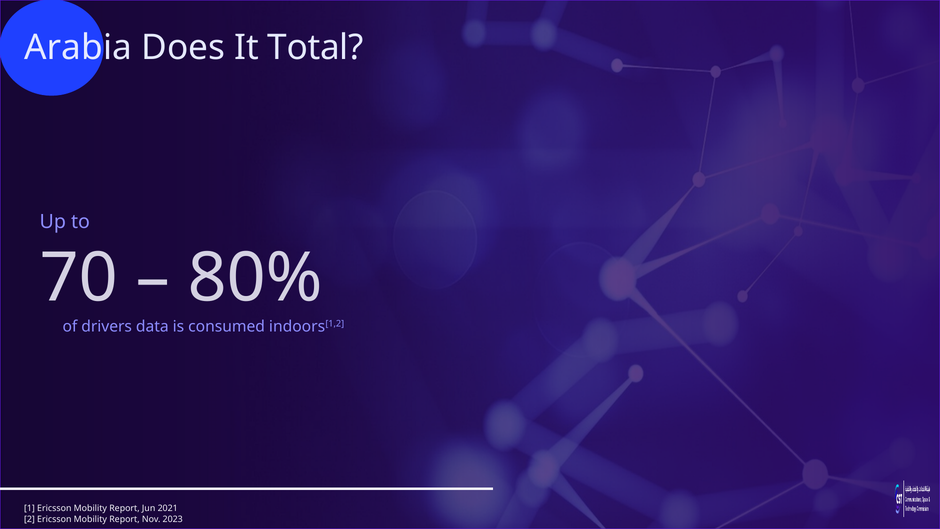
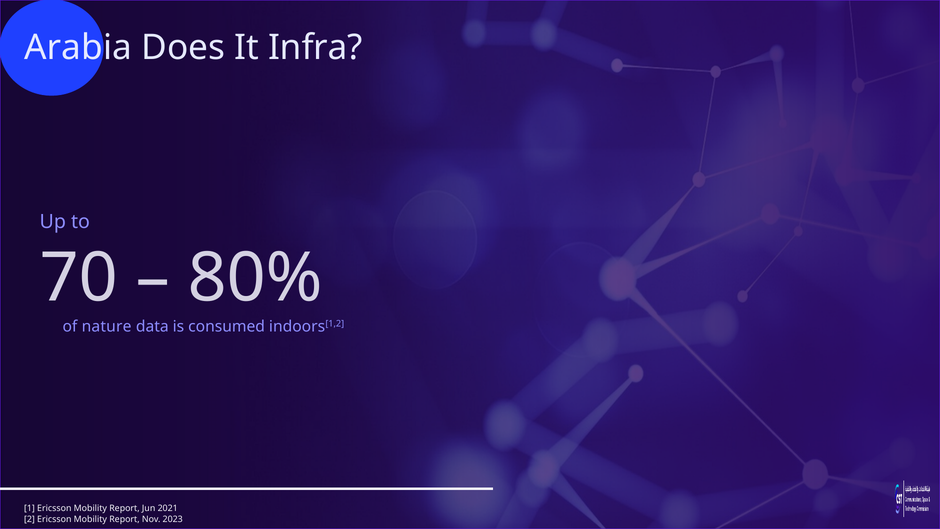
Total: Total -> Infra
drivers: drivers -> nature
